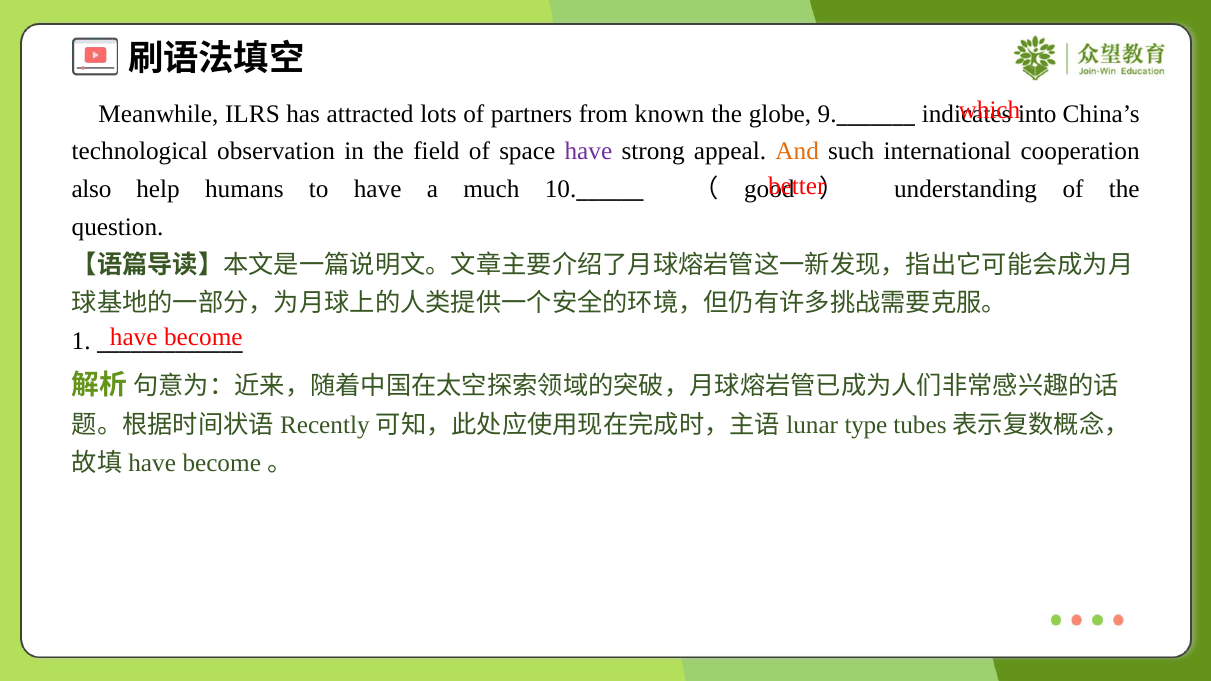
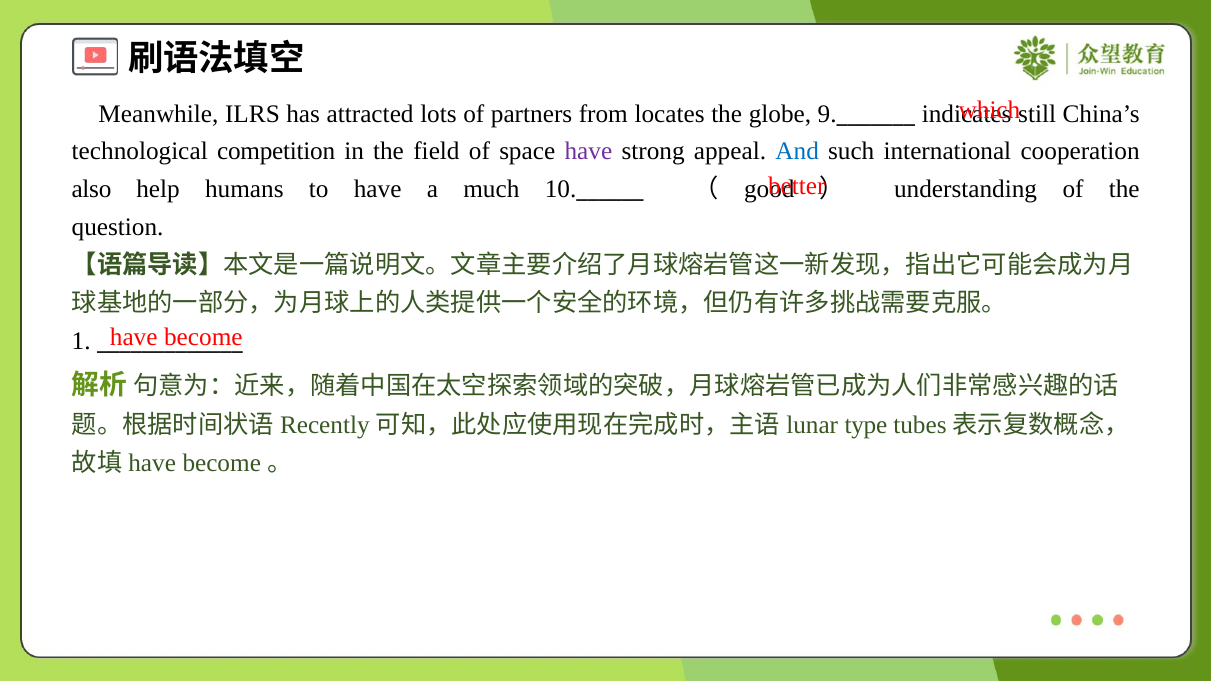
known: known -> locates
into: into -> still
observation: observation -> competition
And colour: orange -> blue
